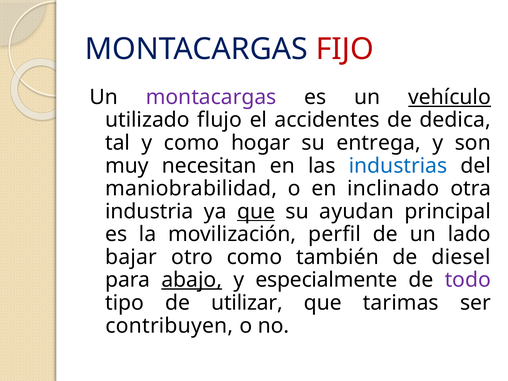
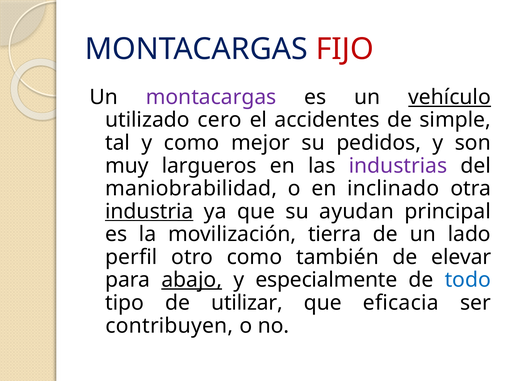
flujo: flujo -> cero
dedica: dedica -> simple
hogar: hogar -> mejor
entrega: entrega -> pedidos
necesitan: necesitan -> largueros
industrias colour: blue -> purple
industria underline: none -> present
que at (256, 211) underline: present -> none
perfil: perfil -> tierra
bajar: bajar -> perfil
diesel: diesel -> elevar
todo colour: purple -> blue
tarimas: tarimas -> eficacia
